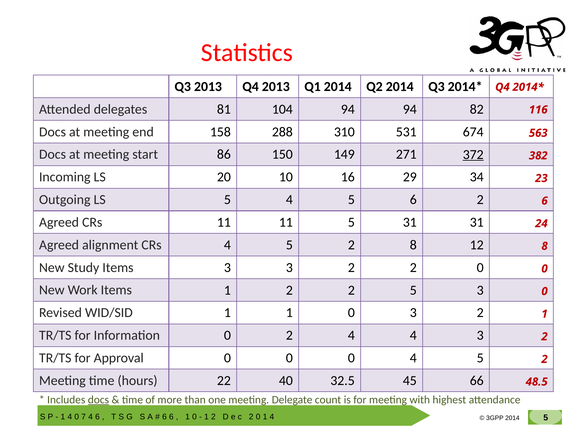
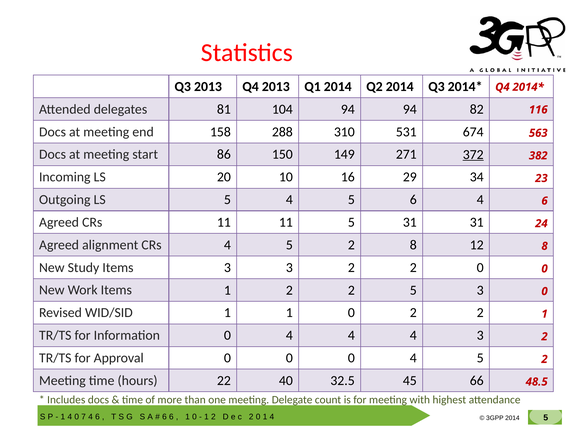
6 2: 2 -> 4
0 3: 3 -> 2
Information 0 2: 2 -> 4
docs at (98, 400) underline: present -> none
